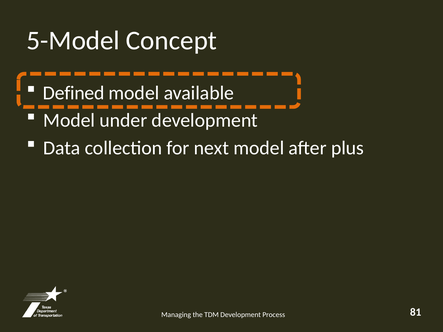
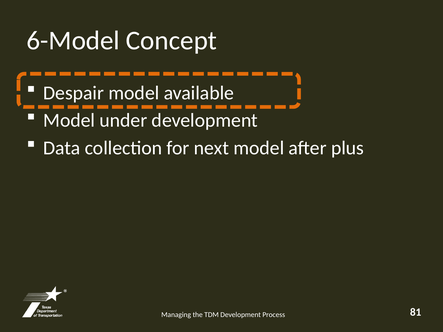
5-Model: 5-Model -> 6-Model
Defined: Defined -> Despair
